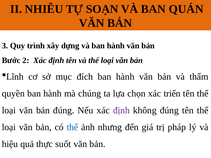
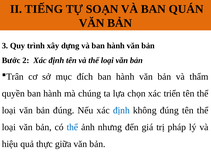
NHIÊU: NHIÊU -> TIẾNG
Lĩnh: Lĩnh -> Trân
định at (121, 111) colour: purple -> blue
suốt: suốt -> giữa
